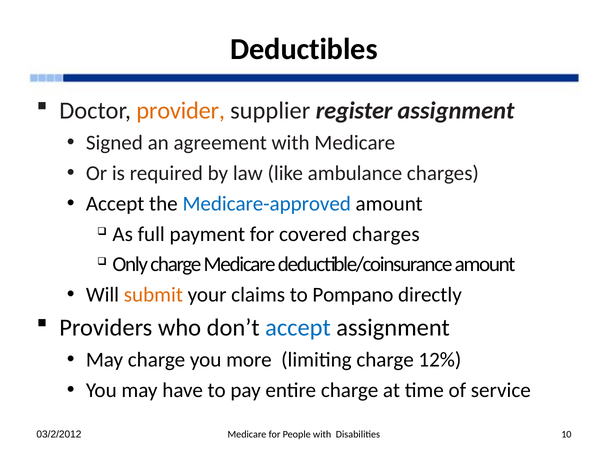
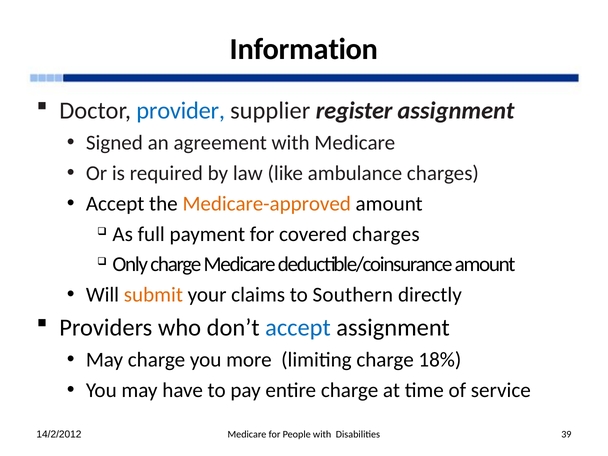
Deductibles: Deductibles -> Information
provider colour: orange -> blue
Medicare-approved colour: blue -> orange
Pompano: Pompano -> Southern
12%: 12% -> 18%
03/2/2012: 03/2/2012 -> 14/2/2012
10: 10 -> 39
